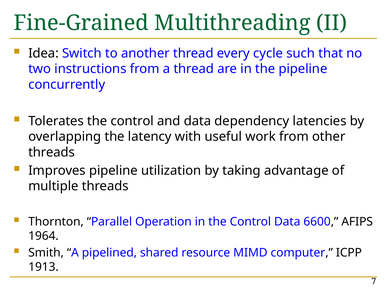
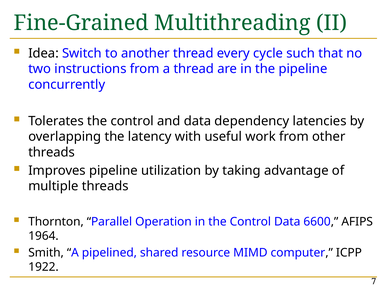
1913: 1913 -> 1922
